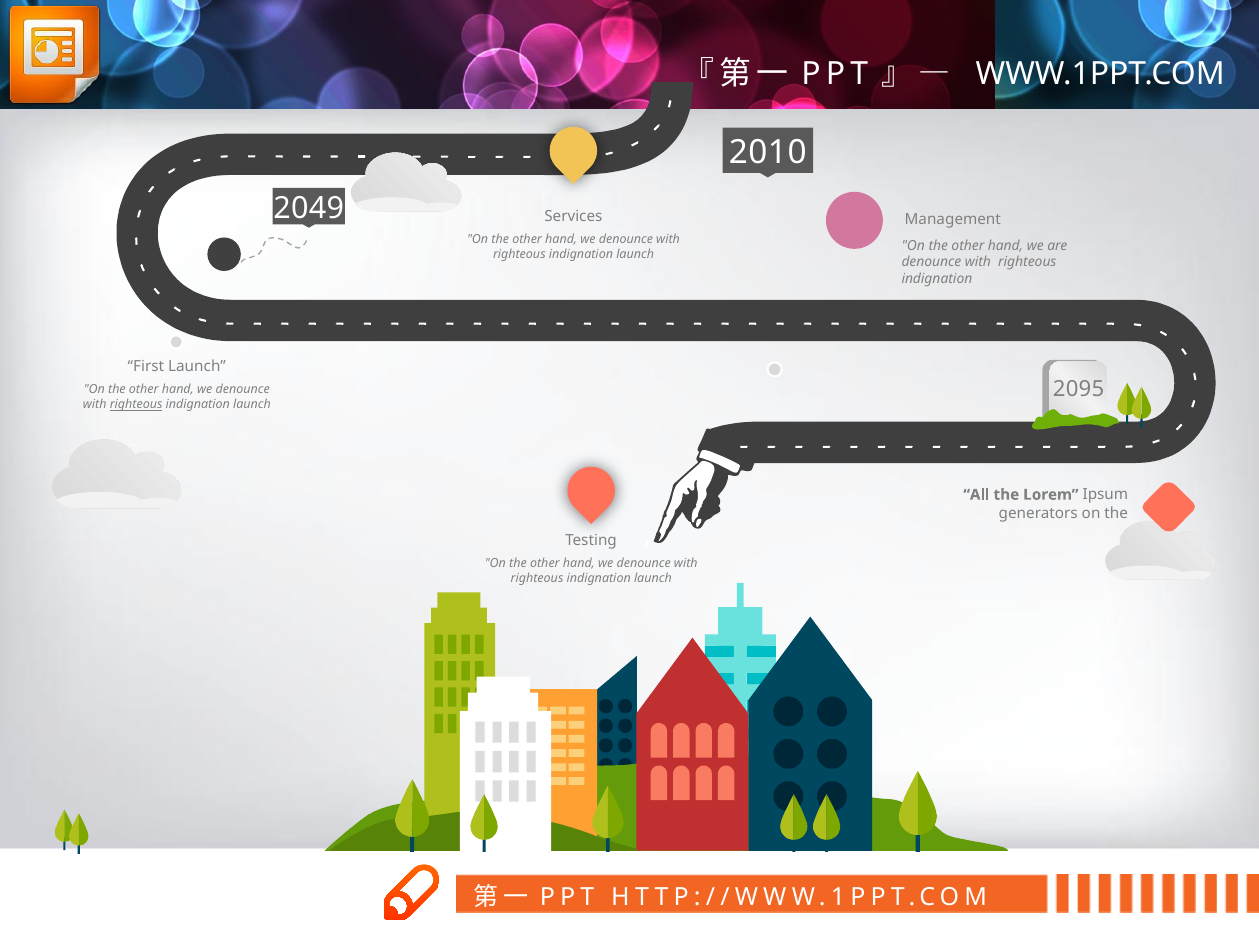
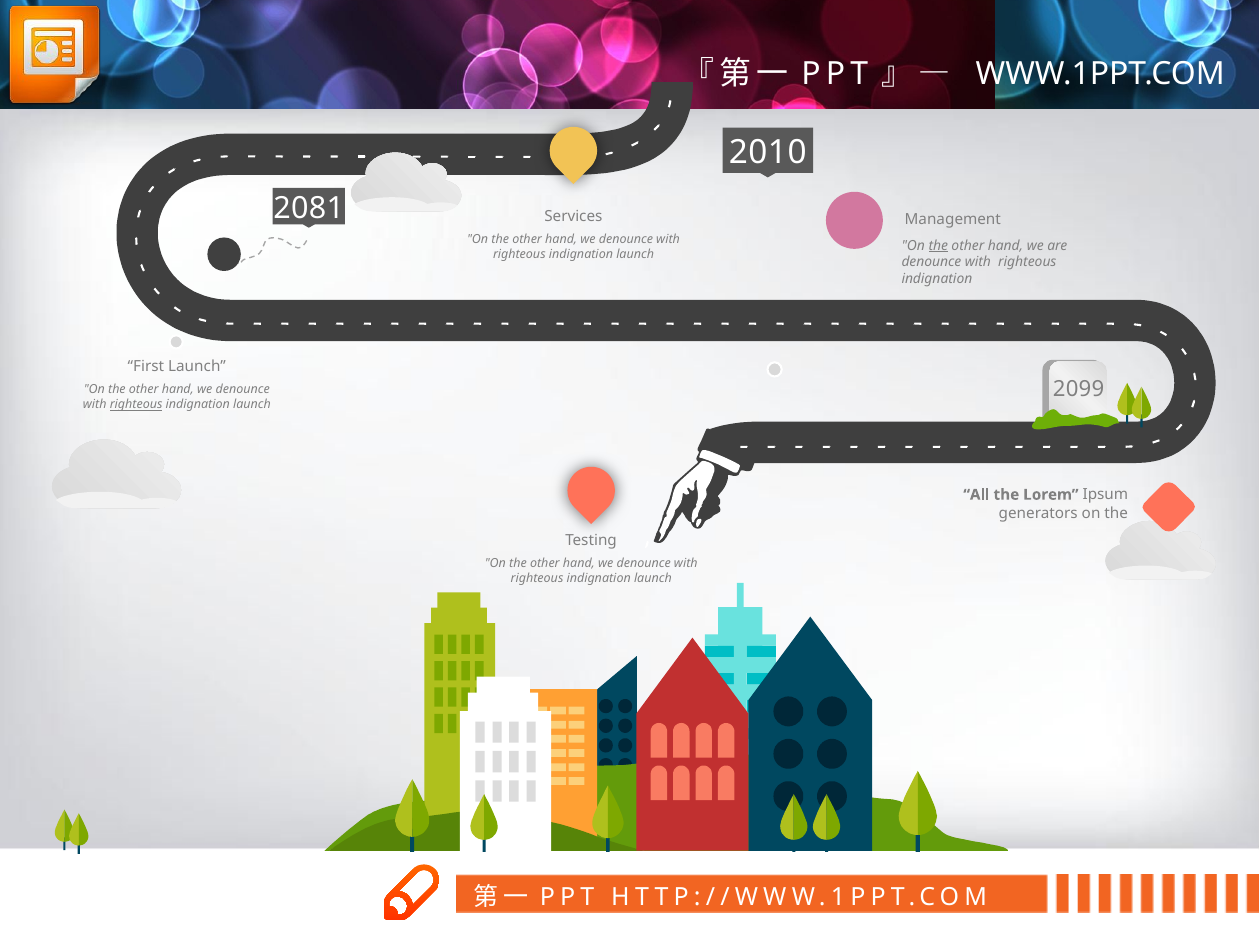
2049: 2049 -> 2081
the at (938, 245) underline: none -> present
2095: 2095 -> 2099
